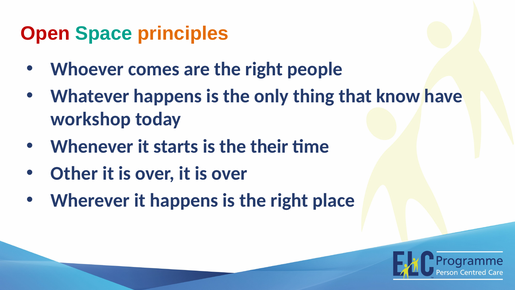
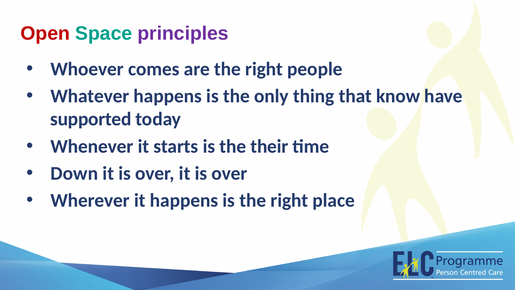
principles colour: orange -> purple
workshop: workshop -> supported
Other: Other -> Down
